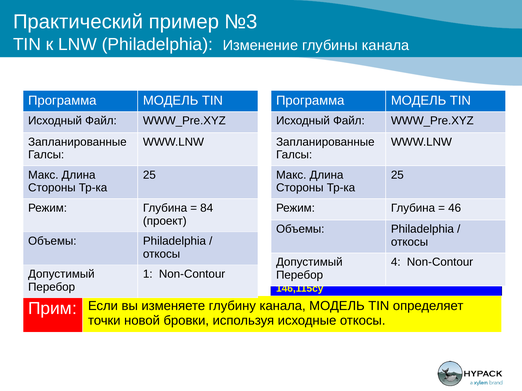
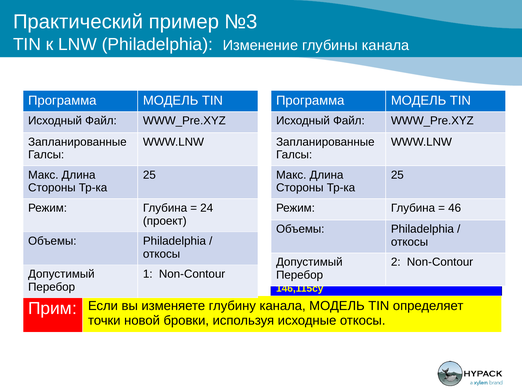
84: 84 -> 24
4: 4 -> 2
